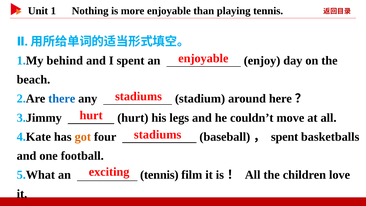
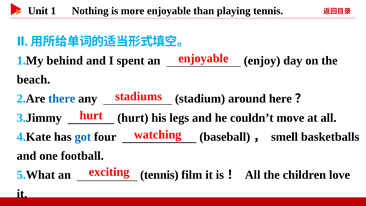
stadiums at (158, 134): stadiums -> watching
got colour: orange -> blue
spent at (285, 137): spent -> smell
